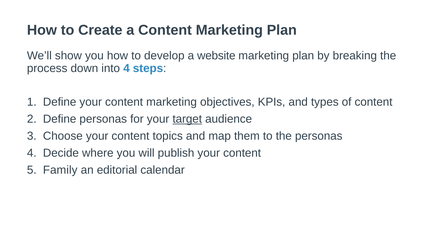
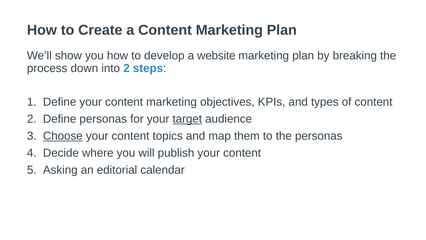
into 4: 4 -> 2
Choose underline: none -> present
Family: Family -> Asking
